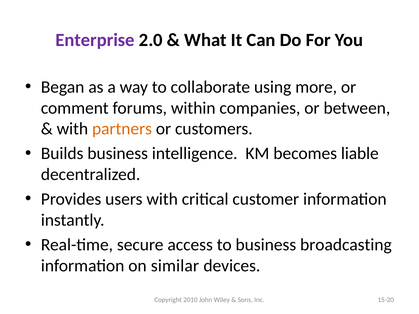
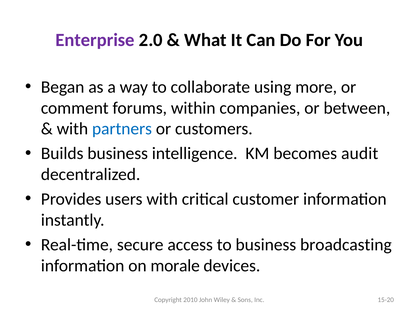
partners colour: orange -> blue
liable: liable -> audit
similar: similar -> morale
